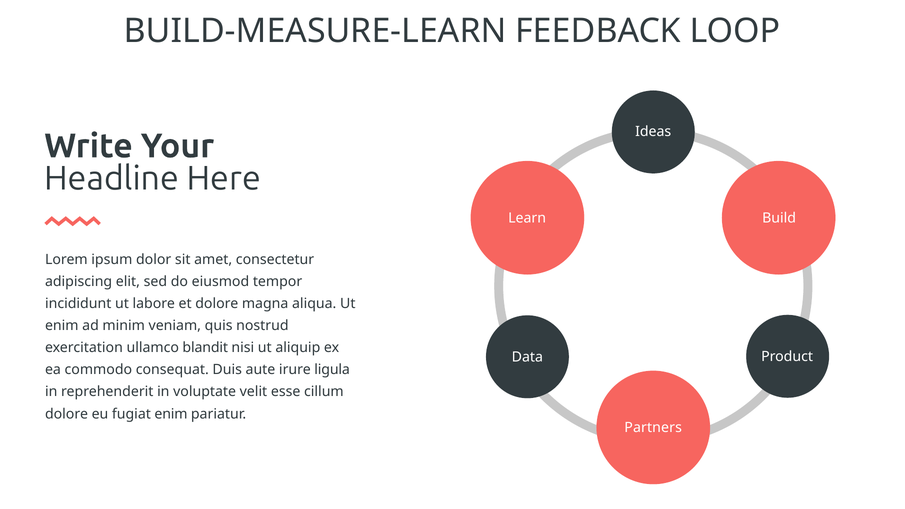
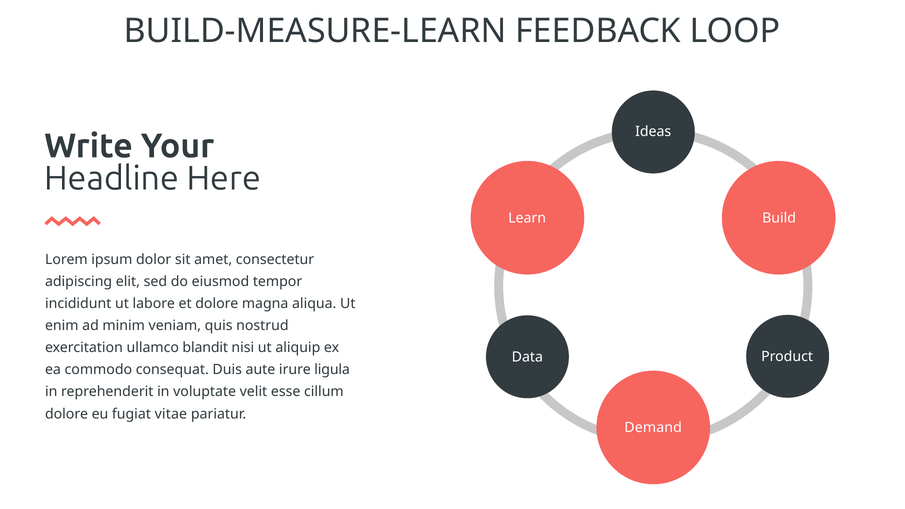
fugiat enim: enim -> vitae
Partners: Partners -> Demand
